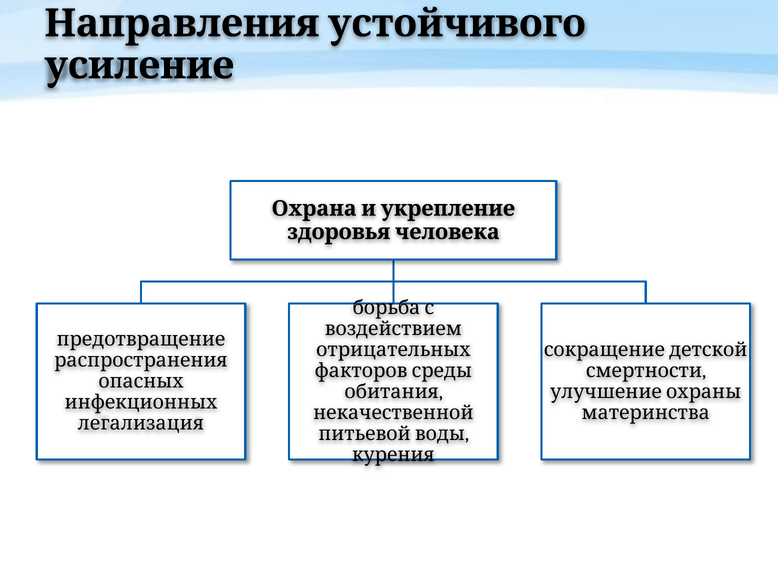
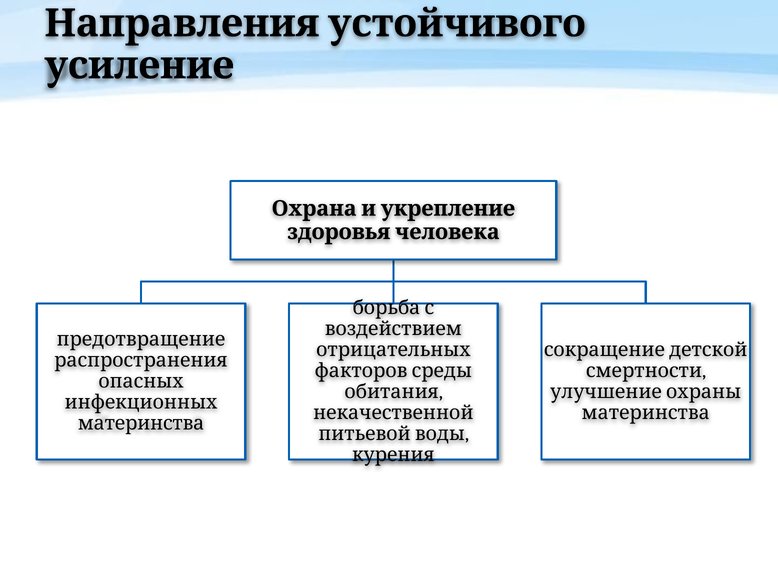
легализация at (141, 423): легализация -> материнства
